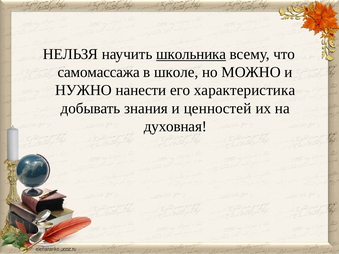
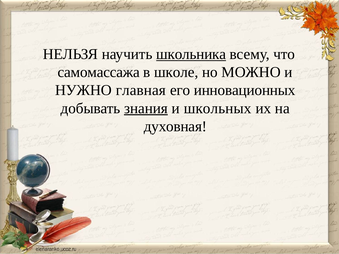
нанести: нанести -> главная
характеристика: характеристика -> инновационных
знания underline: none -> present
ценностей: ценностей -> школьных
